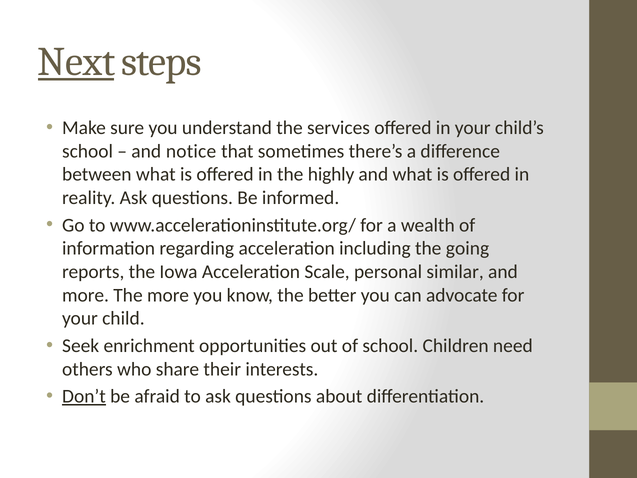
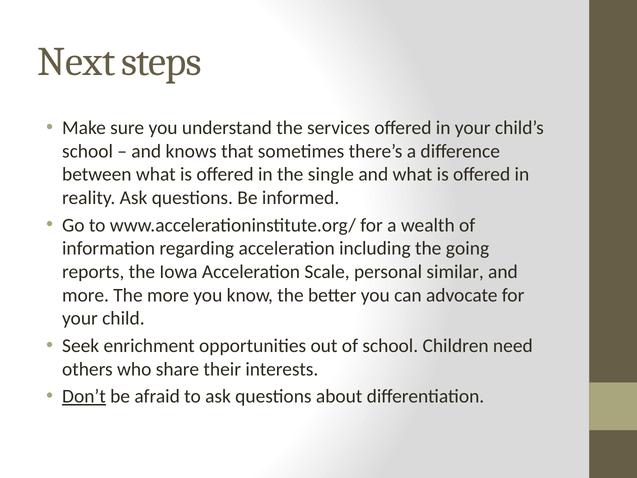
Next underline: present -> none
notice: notice -> knows
highly: highly -> single
